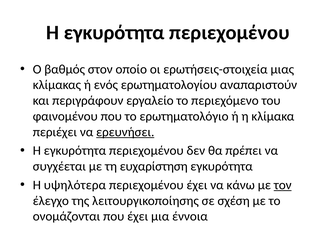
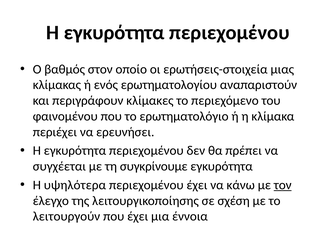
εργαλείο: εργαλείο -> κλίμακες
ερευνήσει underline: present -> none
ευχαρίστηση: ευχαρίστηση -> συγκρίνουμε
ονομάζονται: ονομάζονται -> λειτουργούν
